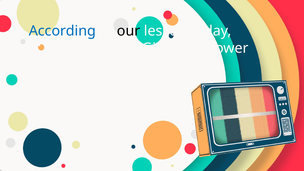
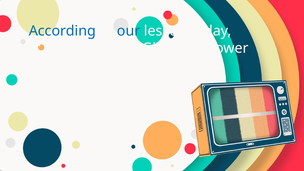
our colour: black -> blue
